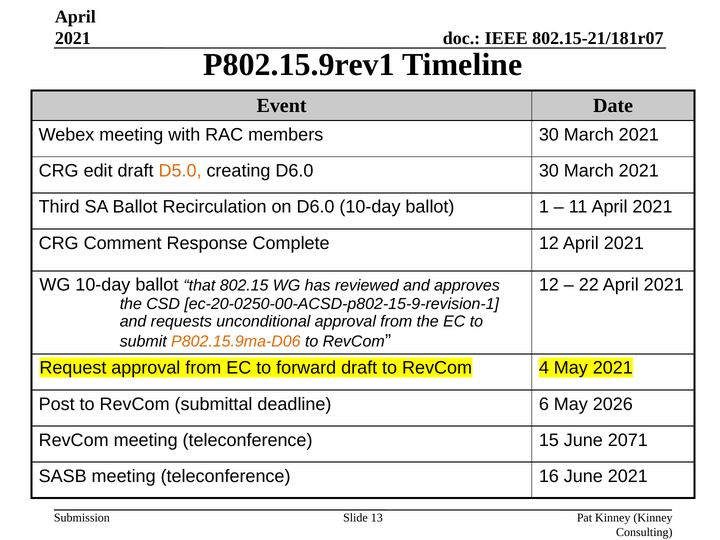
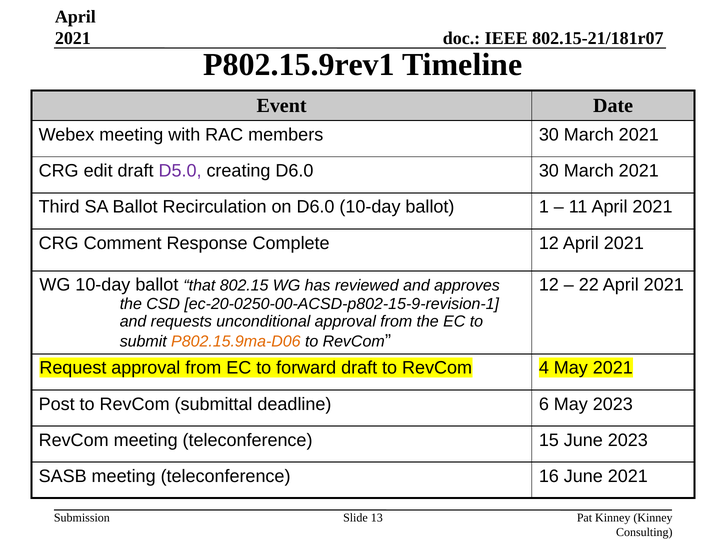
D5.0 colour: orange -> purple
May 2026: 2026 -> 2023
June 2071: 2071 -> 2023
